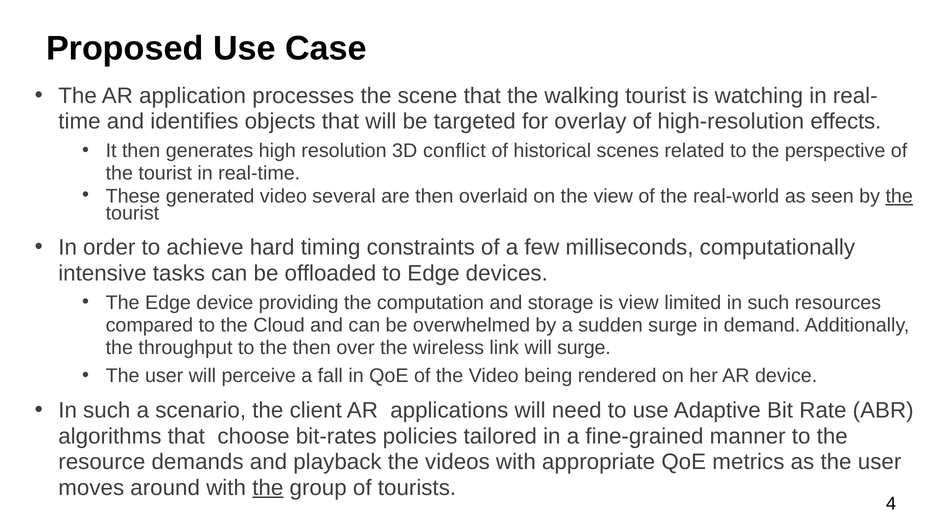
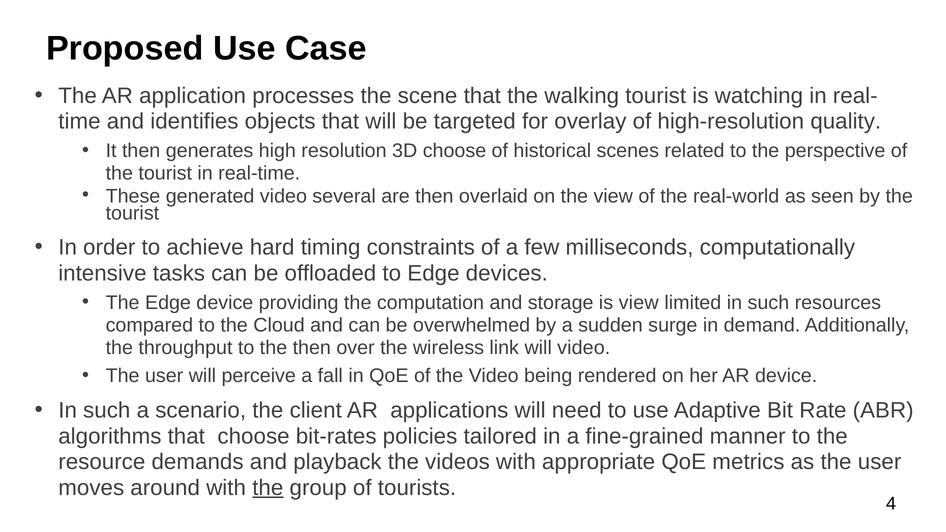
effects: effects -> quality
3D conflict: conflict -> choose
the at (899, 196) underline: present -> none
will surge: surge -> video
